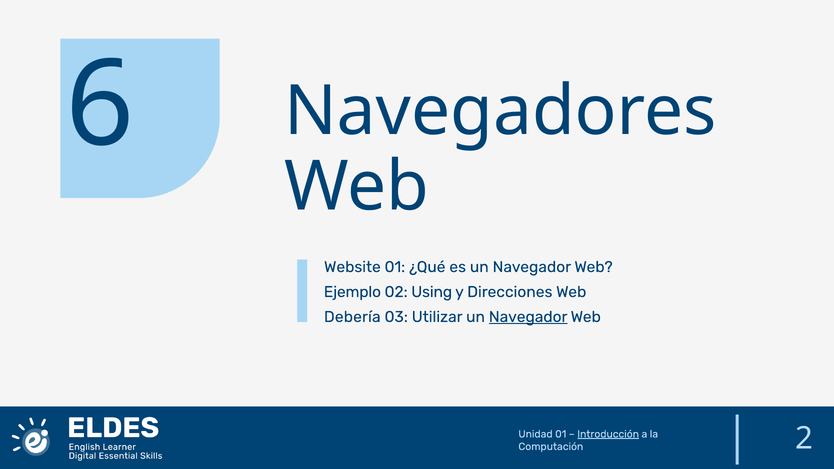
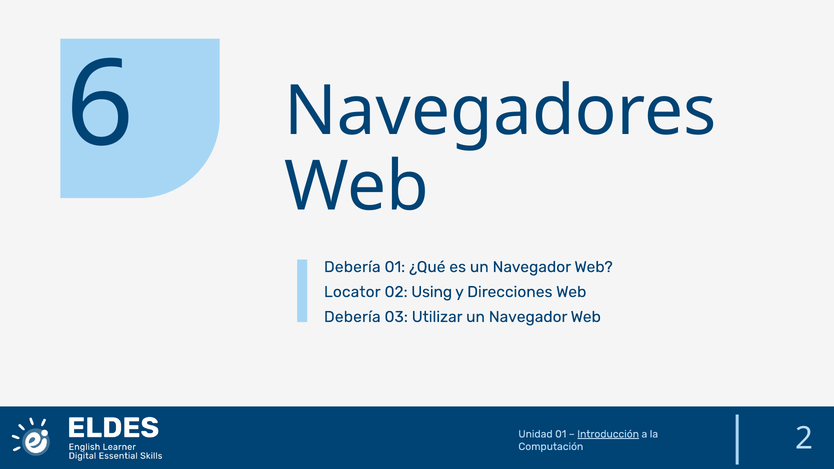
Website at (352, 267): Website -> Debería
Ejemplo: Ejemplo -> Locator
Navegador at (528, 317) underline: present -> none
